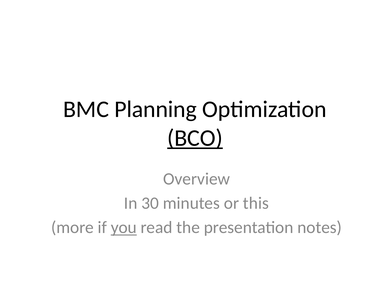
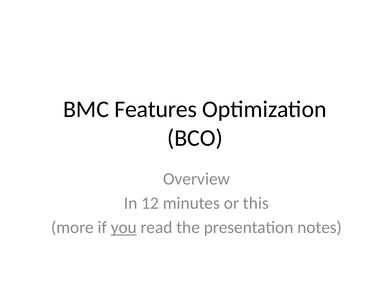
Planning: Planning -> Features
BCO underline: present -> none
30: 30 -> 12
